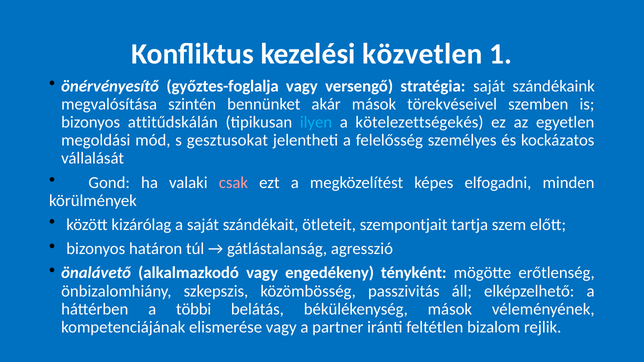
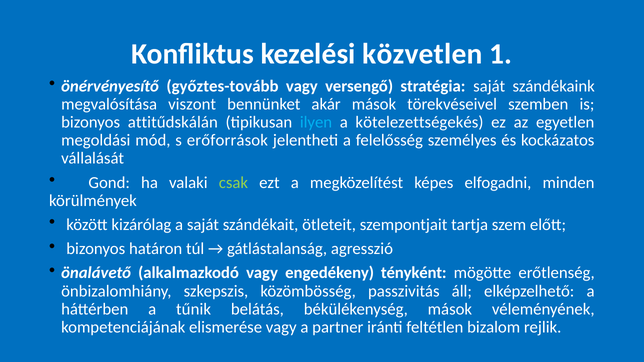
győztes-foglalja: győztes-foglalja -> győztes-tovább
szintén: szintén -> viszont
gesztusokat: gesztusokat -> erőforrások
csak colour: pink -> light green
többi: többi -> tűnik
